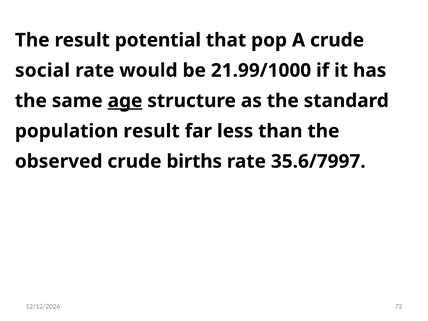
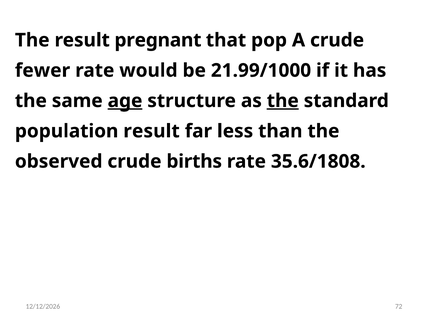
potential: potential -> pregnant
social: social -> fewer
the at (283, 101) underline: none -> present
35.6/7997: 35.6/7997 -> 35.6/1808
